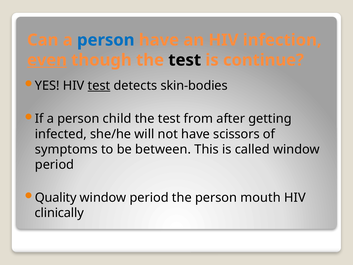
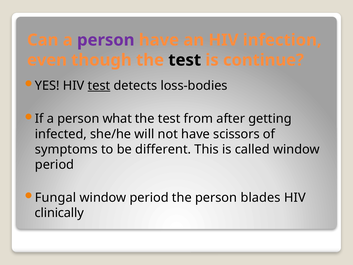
person at (106, 40) colour: blue -> purple
even underline: present -> none
skin-bodies: skin-bodies -> loss-bodies
child: child -> what
between: between -> different
Quality: Quality -> Fungal
mouth: mouth -> blades
